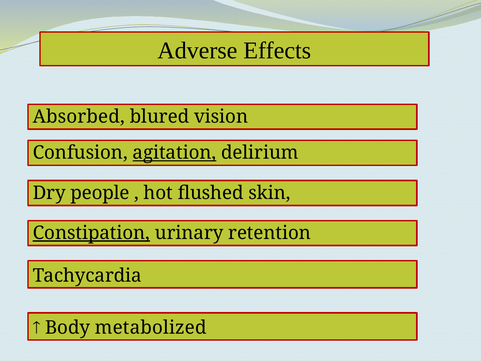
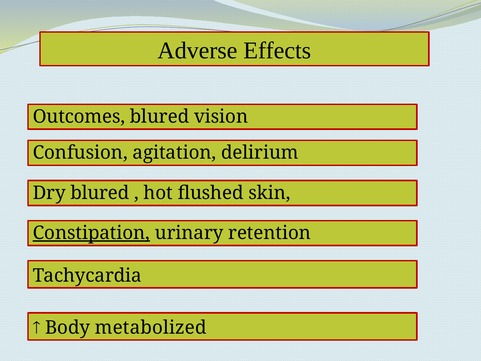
Absorbed: Absorbed -> Outcomes
agitation underline: present -> none
Dry people: people -> blured
